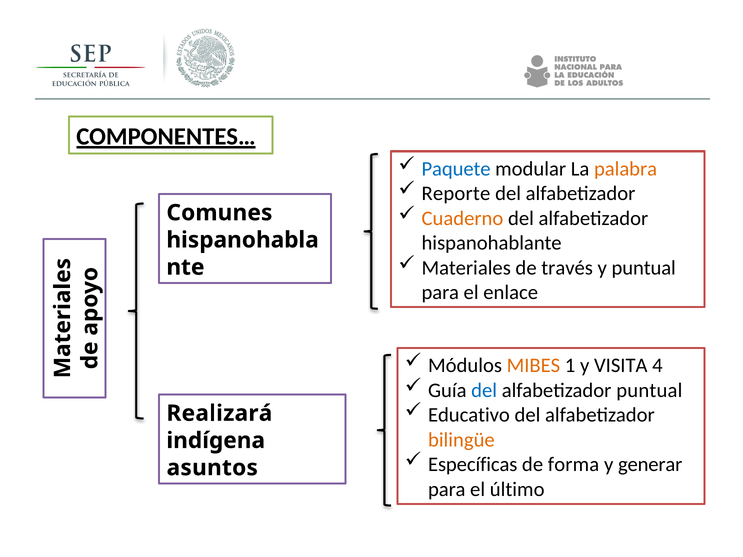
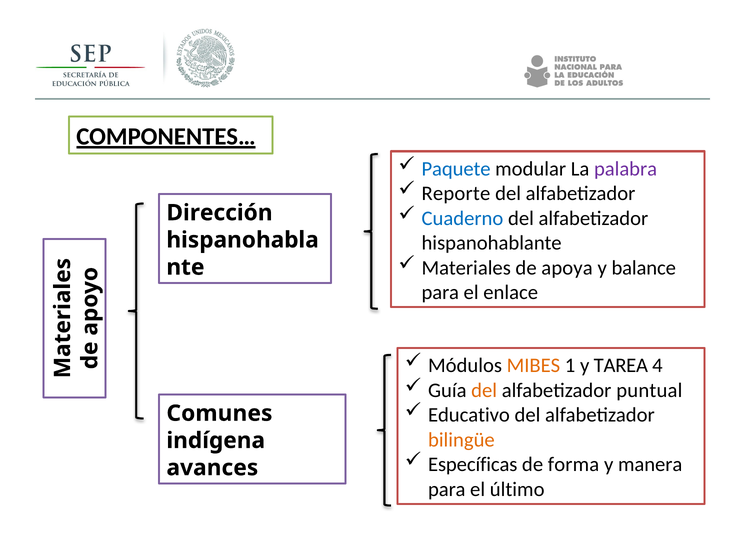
palabra colour: orange -> purple
Cuaderno colour: orange -> blue
Comunes: Comunes -> Dirección
través: través -> apoya
y puntual: puntual -> balance
VISITA: VISITA -> TAREA
del at (484, 390) colour: blue -> orange
Realizará: Realizará -> Comunes
generar: generar -> manera
asuntos: asuntos -> avances
